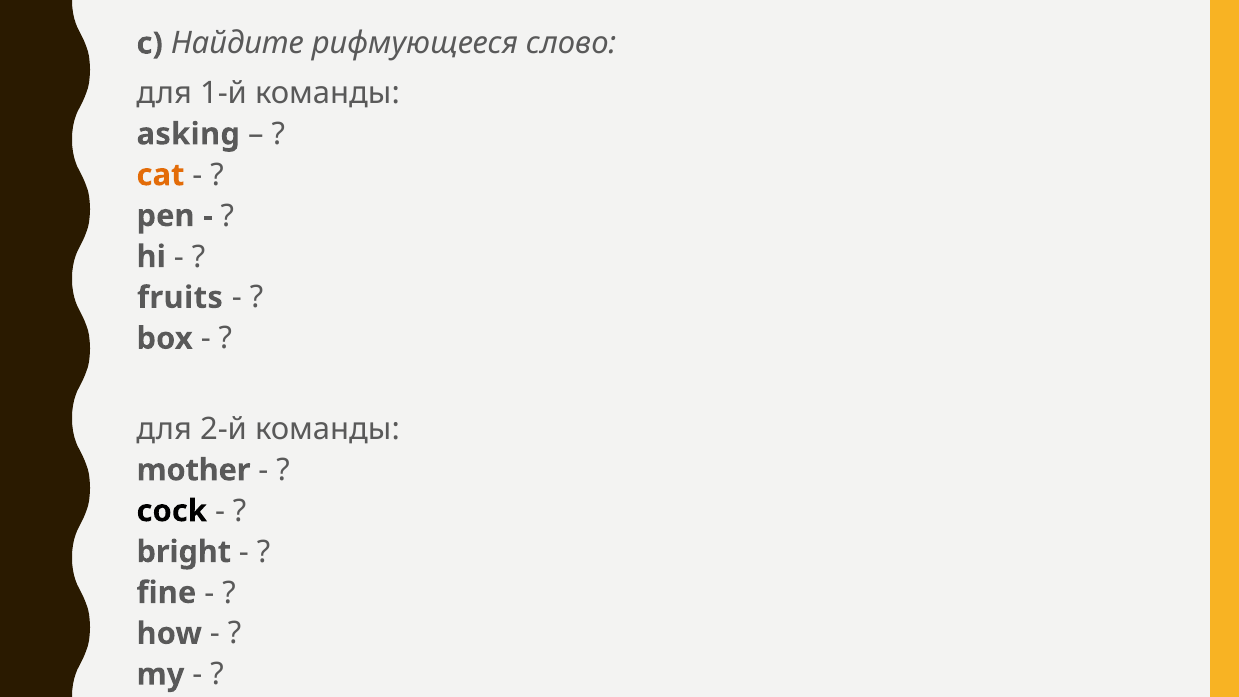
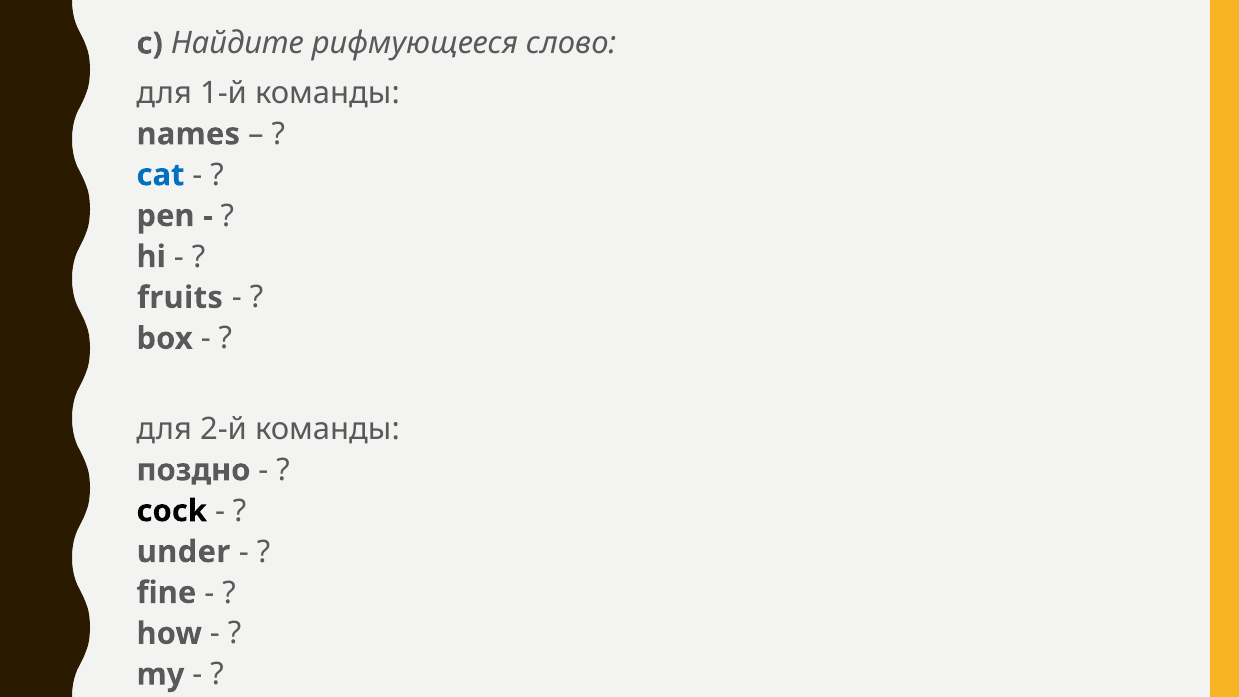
asking: asking -> names
cat colour: orange -> blue
mother: mother -> поздно
bright: bright -> under
